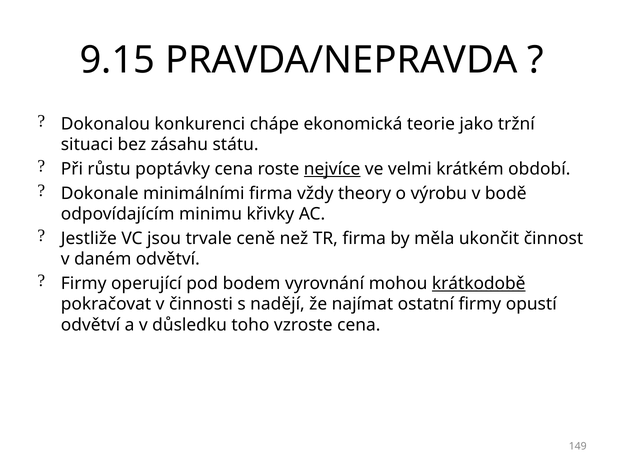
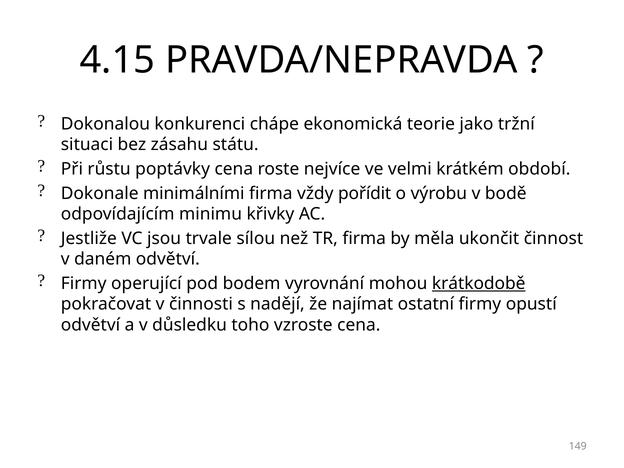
9.15: 9.15 -> 4.15
nejvíce underline: present -> none
theory: theory -> pořídit
ceně: ceně -> sílou
